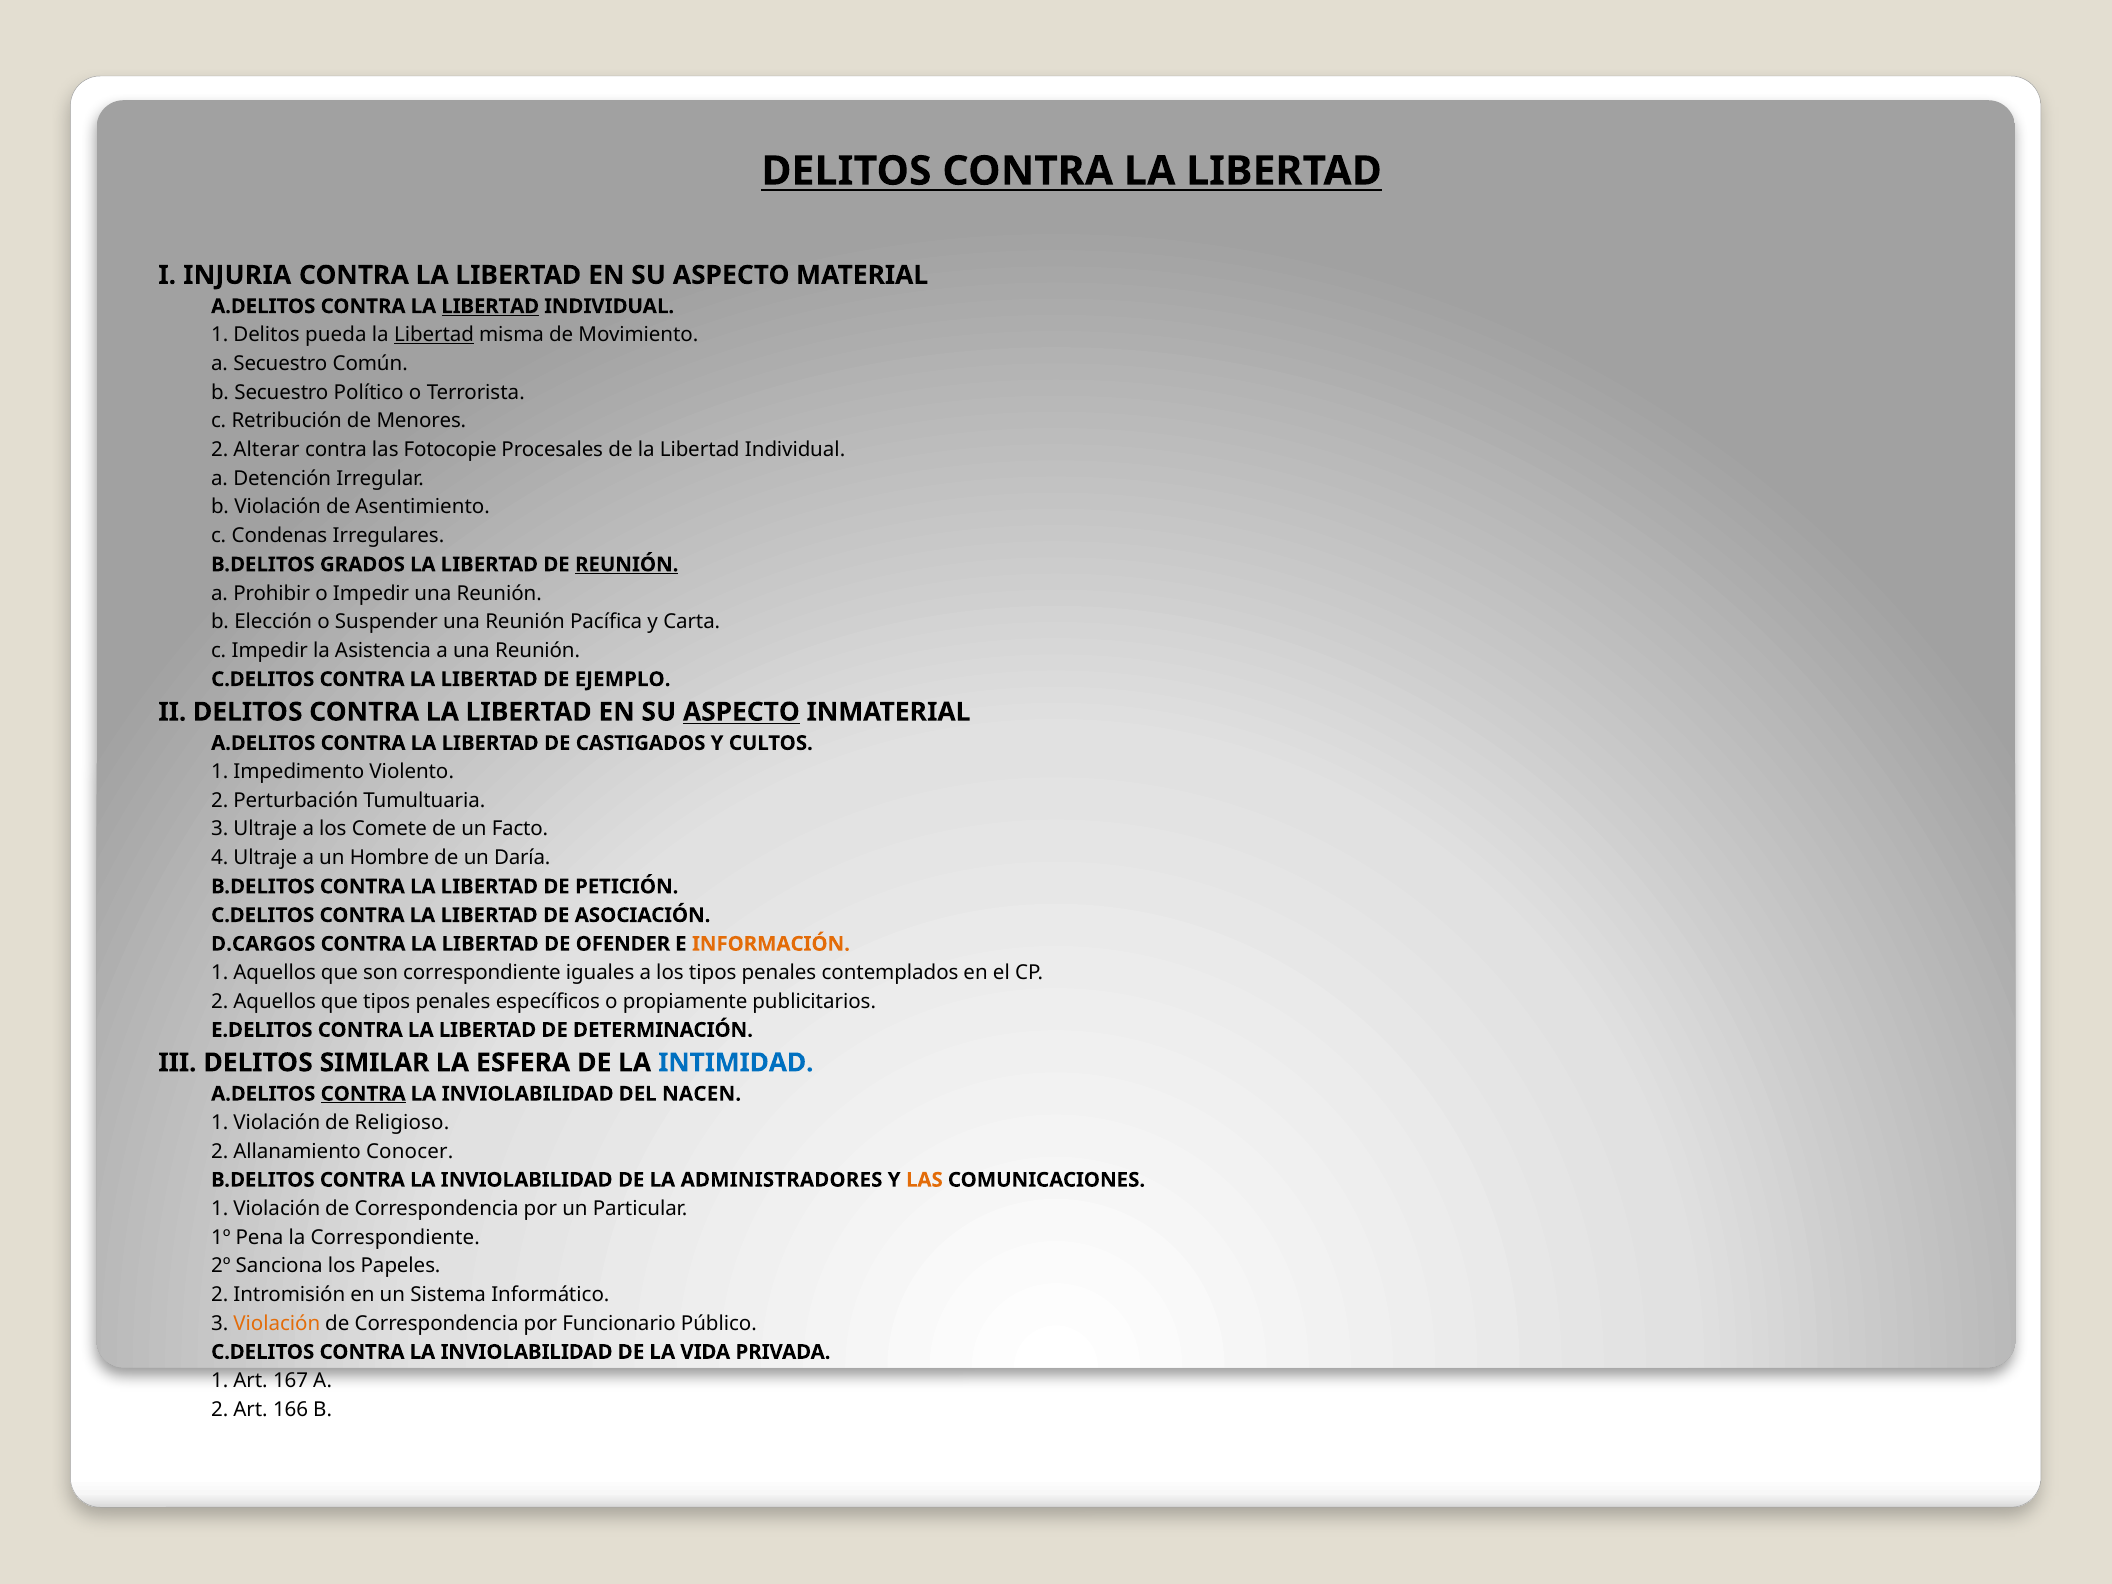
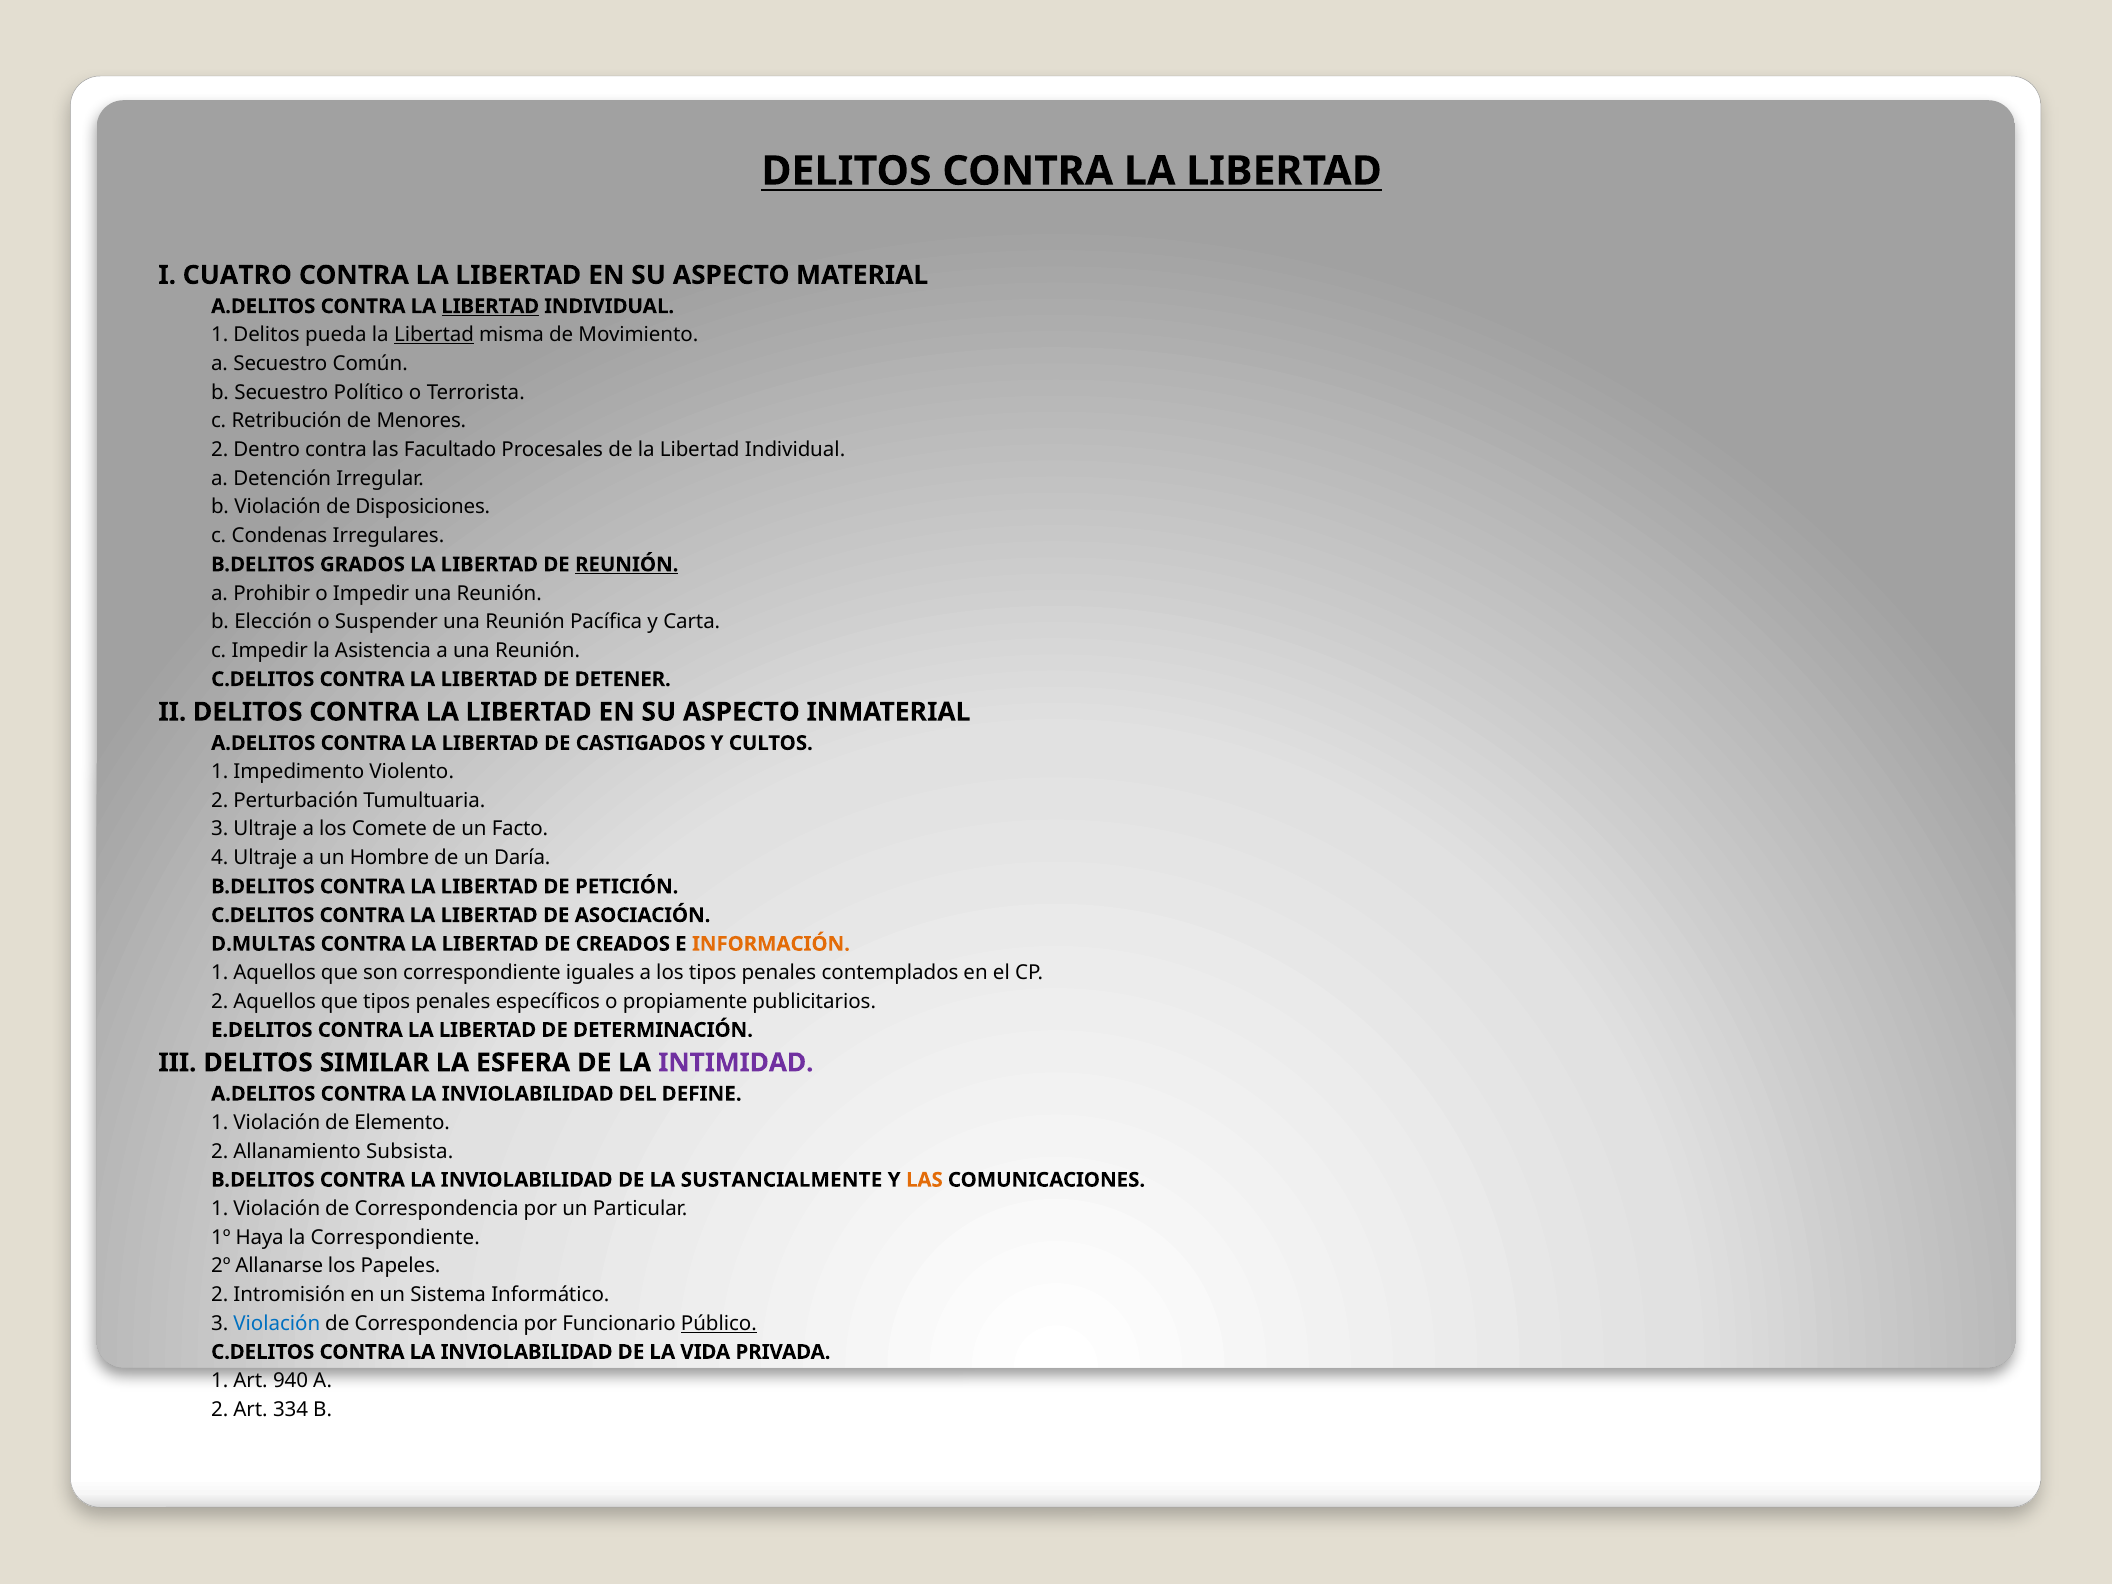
INJURIA: INJURIA -> CUATRO
Alterar: Alterar -> Dentro
Fotocopie: Fotocopie -> Facultado
Asentimiento: Asentimiento -> Disposiciones
EJEMPLO: EJEMPLO -> DETENER
ASPECTO at (741, 712) underline: present -> none
D.CARGOS: D.CARGOS -> D.MULTAS
OFENDER: OFENDER -> CREADOS
INTIMIDAD colour: blue -> purple
CONTRA at (363, 1094) underline: present -> none
NACEN: NACEN -> DEFINE
Religioso: Religioso -> Elemento
Conocer: Conocer -> Subsista
ADMINISTRADORES: ADMINISTRADORES -> SUSTANCIALMENTE
Pena: Pena -> Haya
Sanciona: Sanciona -> Allanarse
Violación at (277, 1323) colour: orange -> blue
Público underline: none -> present
167: 167 -> 940
166: 166 -> 334
